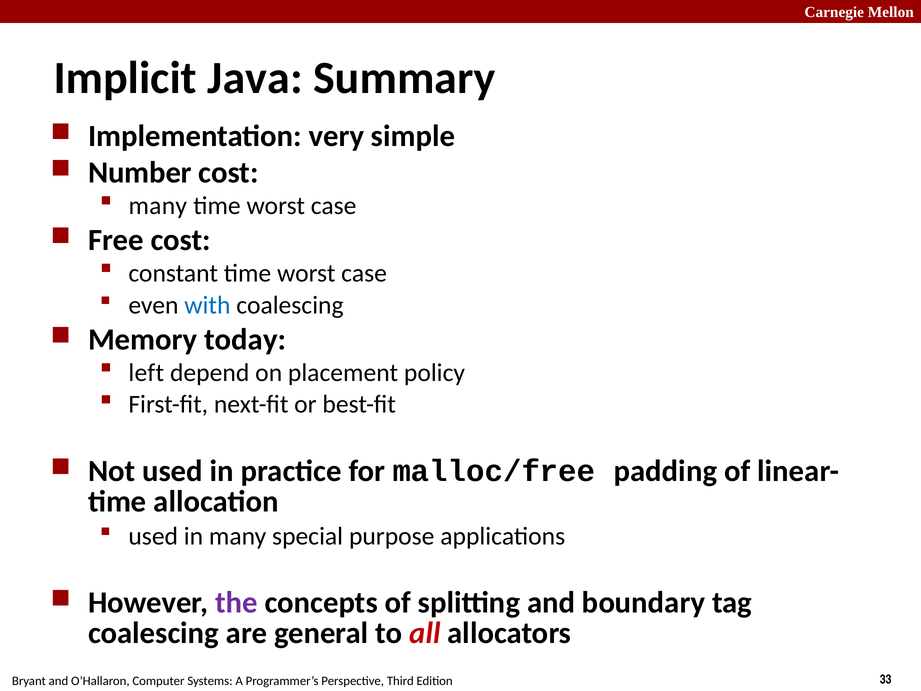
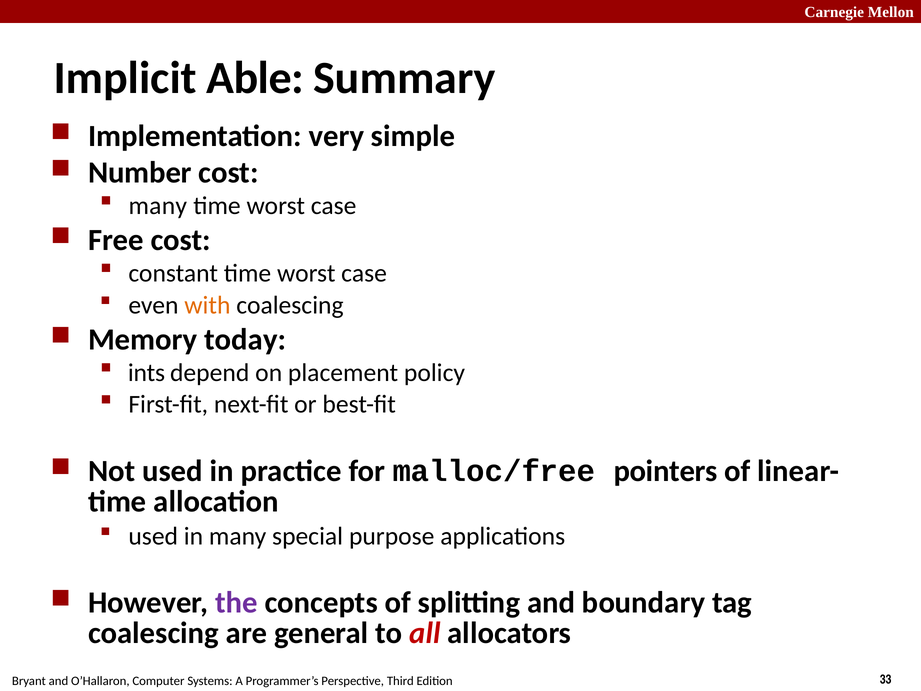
Java: Java -> Able
with colour: blue -> orange
left: left -> ints
padding: padding -> pointers
